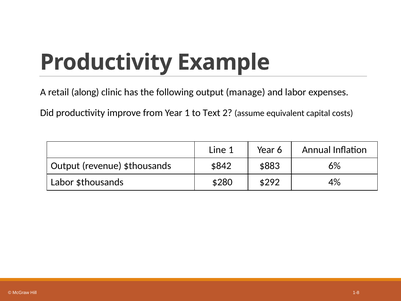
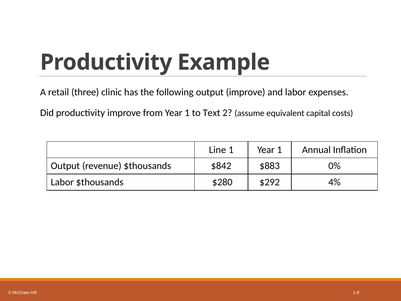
along: along -> three
output manage: manage -> improve
1 Year 6: 6 -> 1
6%: 6% -> 0%
